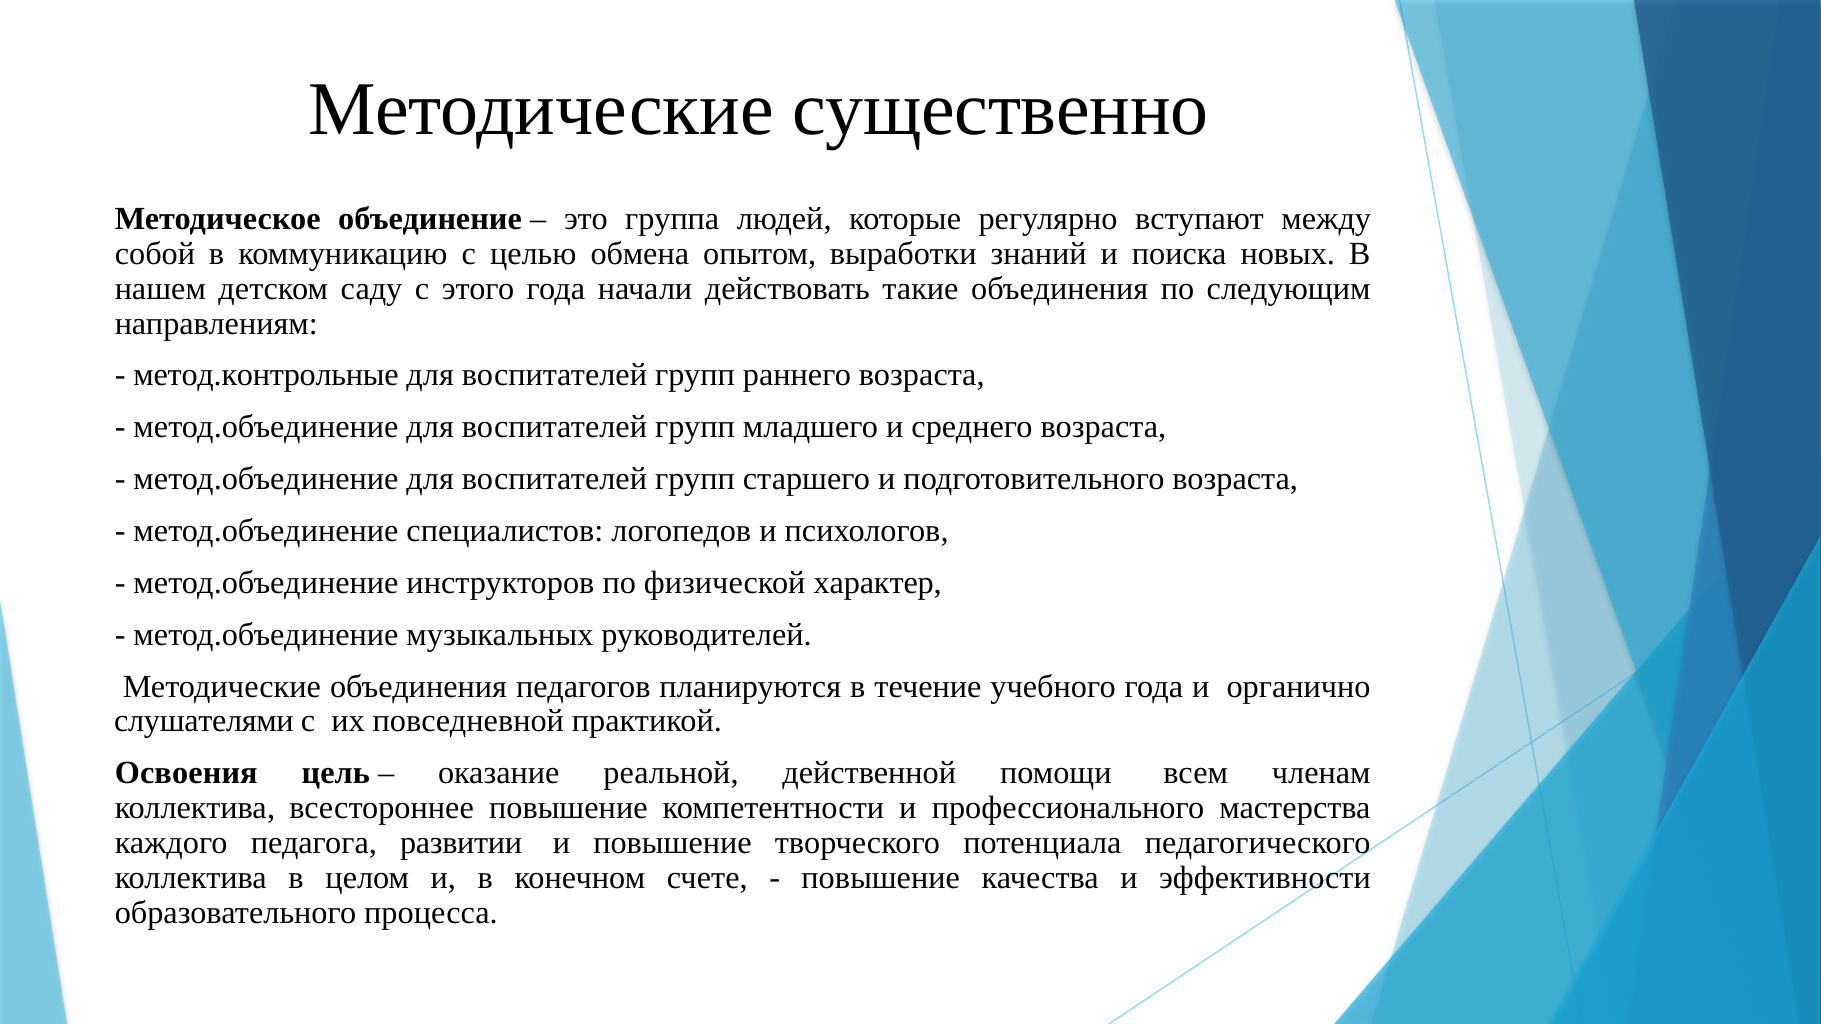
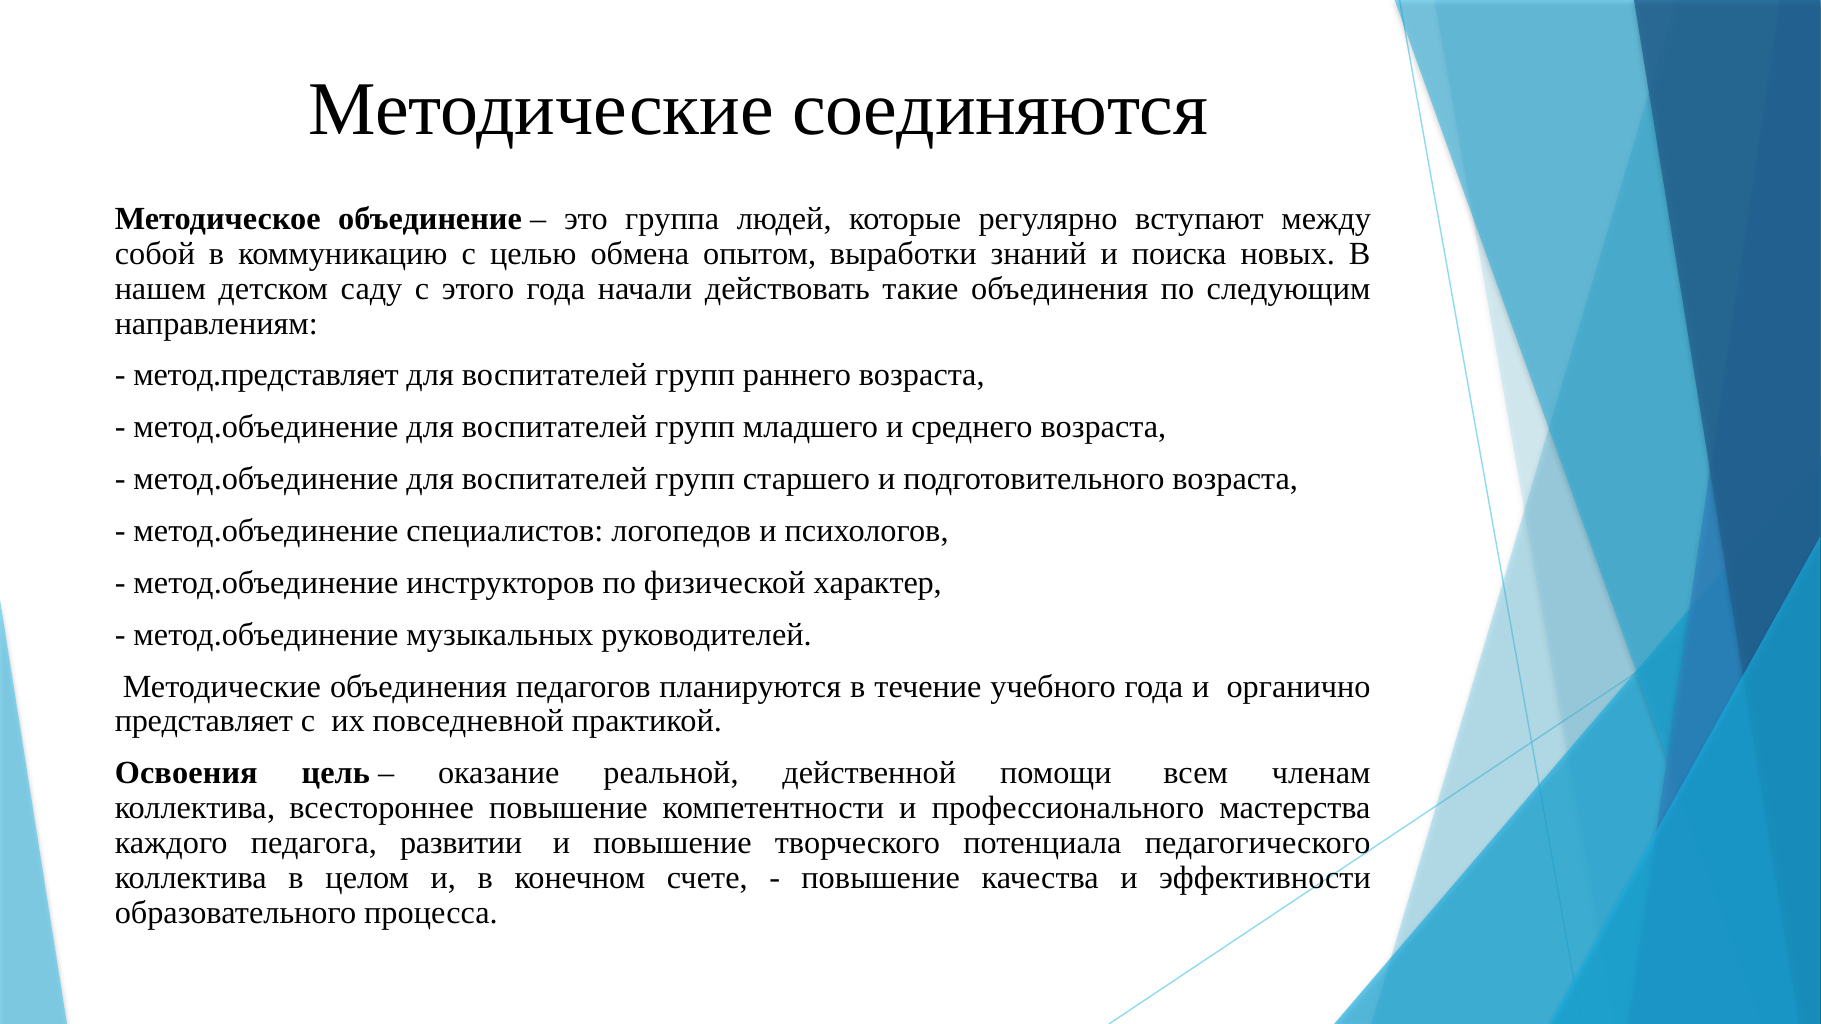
существенно: существенно -> соединяются
метод.контрольные: метод.контрольные -> метод.представляет
слушателями: слушателями -> представляет
